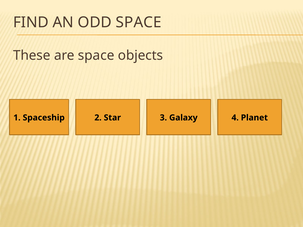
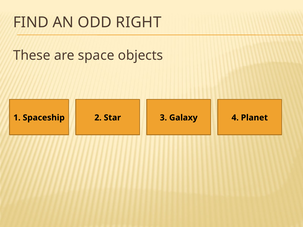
ODD SPACE: SPACE -> RIGHT
